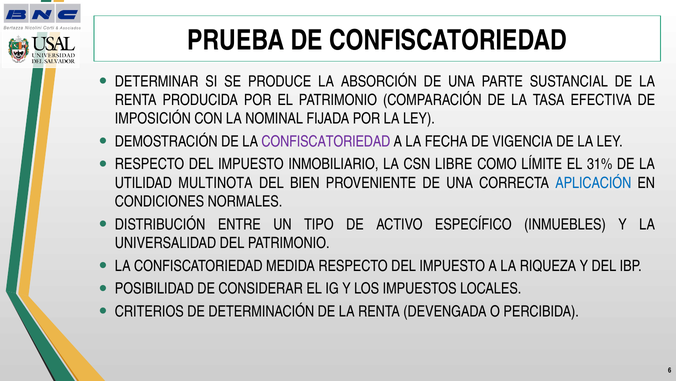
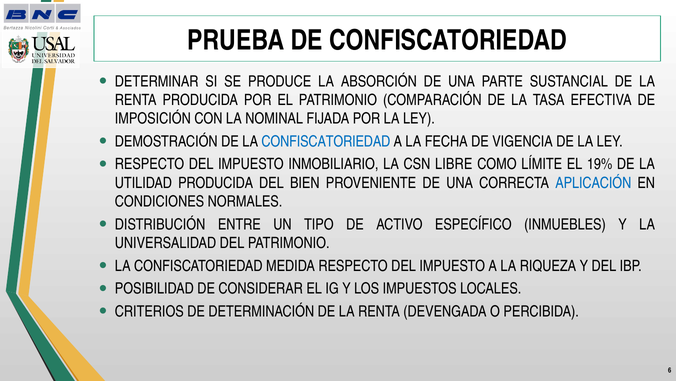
CONFISCATORIEDAD at (326, 141) colour: purple -> blue
31%: 31% -> 19%
UTILIDAD MULTINOTA: MULTINOTA -> PRODUCIDA
